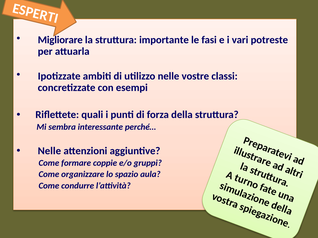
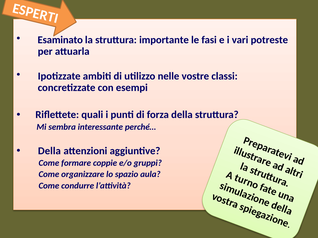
Migliorare: Migliorare -> Esaminato
Nelle at (49, 151): Nelle -> Della
